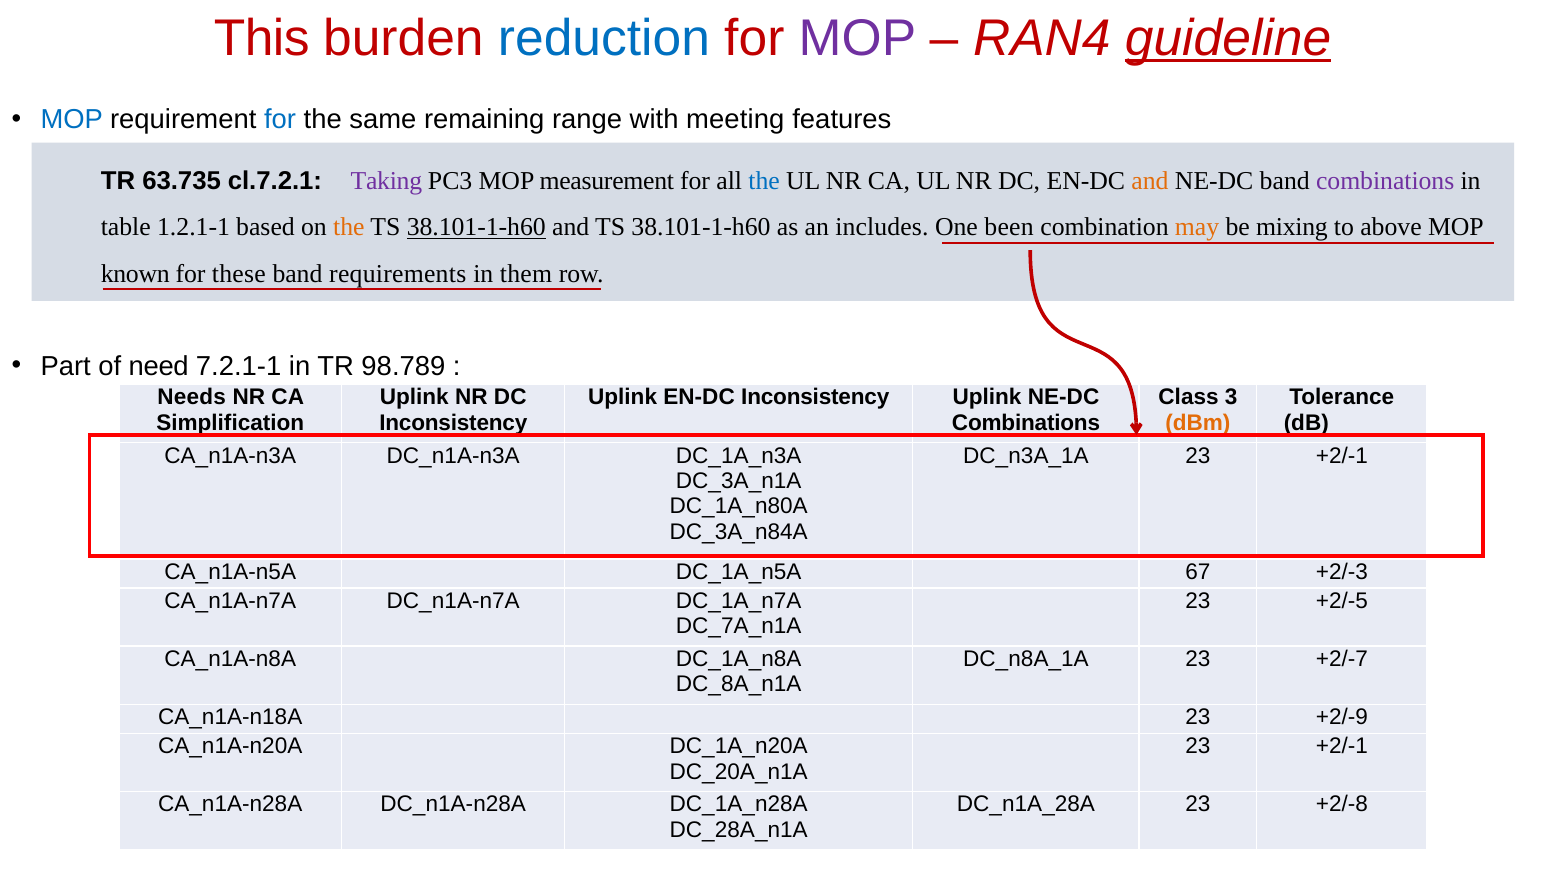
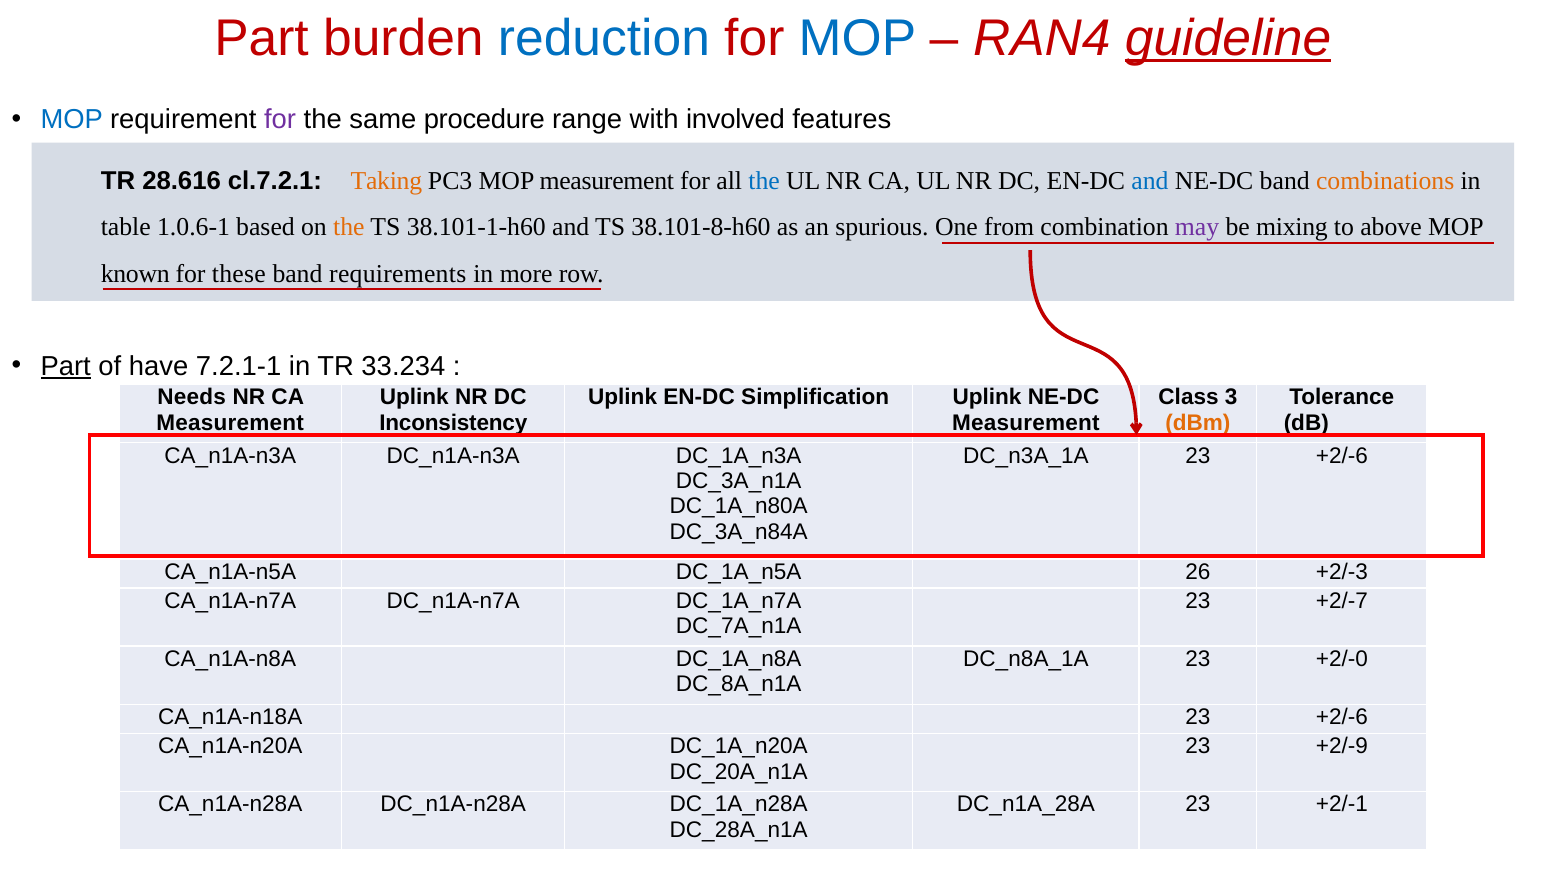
This at (262, 39): This -> Part
MOP at (857, 39) colour: purple -> blue
for at (280, 119) colour: blue -> purple
remaining: remaining -> procedure
meeting: meeting -> involved
63.735: 63.735 -> 28.616
Taking colour: purple -> orange
and at (1150, 181) colour: orange -> blue
combinations at (1385, 181) colour: purple -> orange
1.2.1-1: 1.2.1-1 -> 1.0.6-1
38.101-1-h60 at (476, 227) underline: present -> none
and TS 38.101-1-h60: 38.101-1-h60 -> 38.101-8-h60
includes: includes -> spurious
been: been -> from
may colour: orange -> purple
them: them -> more
Part at (66, 366) underline: none -> present
need: need -> have
98.789: 98.789 -> 33.234
EN-DC Inconsistency: Inconsistency -> Simplification
Simplification at (230, 423): Simplification -> Measurement
Combinations at (1026, 423): Combinations -> Measurement
+2/-1 at (1342, 455): +2/-1 -> +2/-6
67: 67 -> 26
+2/-5: +2/-5 -> +2/-7
+2/-7: +2/-7 -> +2/-0
+2/-9 at (1342, 717): +2/-9 -> +2/-6
+2/-1 at (1342, 746): +2/-1 -> +2/-9
+2/-8: +2/-8 -> +2/-1
